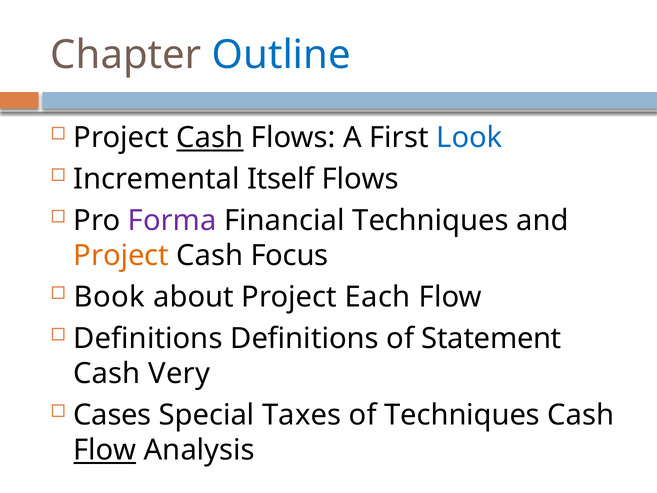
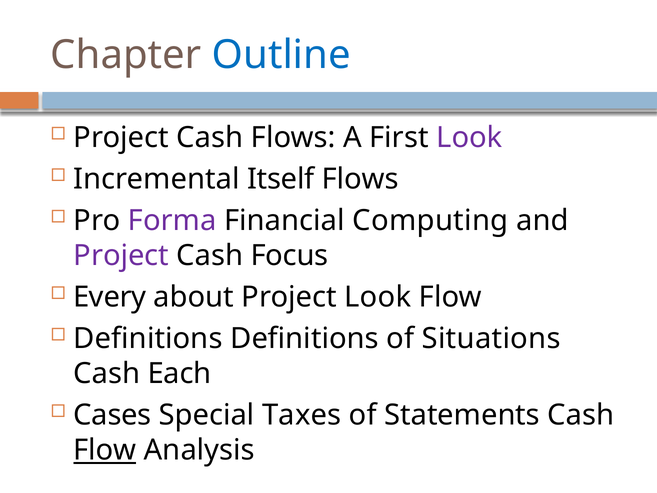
Cash at (210, 138) underline: present -> none
Look at (469, 138) colour: blue -> purple
Financial Techniques: Techniques -> Computing
Project at (121, 256) colour: orange -> purple
Book: Book -> Every
Project Each: Each -> Look
Statement: Statement -> Situations
Very: Very -> Each
of Techniques: Techniques -> Statements
